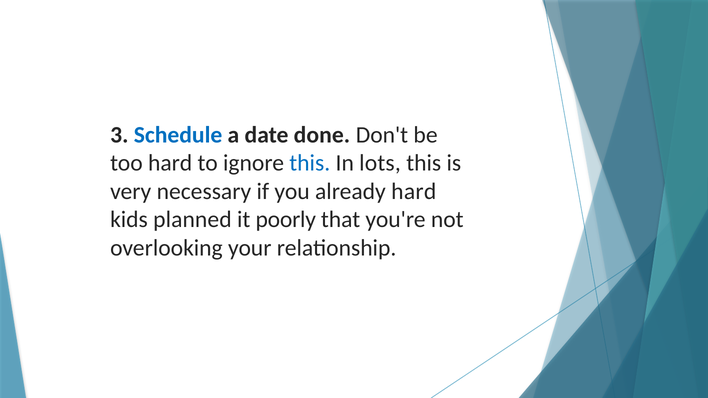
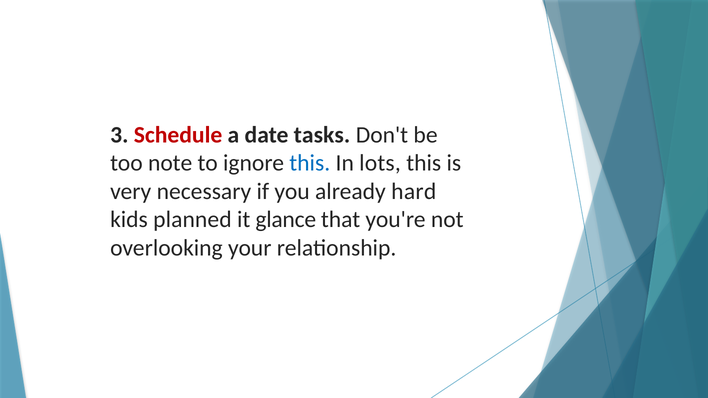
Schedule colour: blue -> red
done: done -> tasks
too hard: hard -> note
poorly: poorly -> glance
